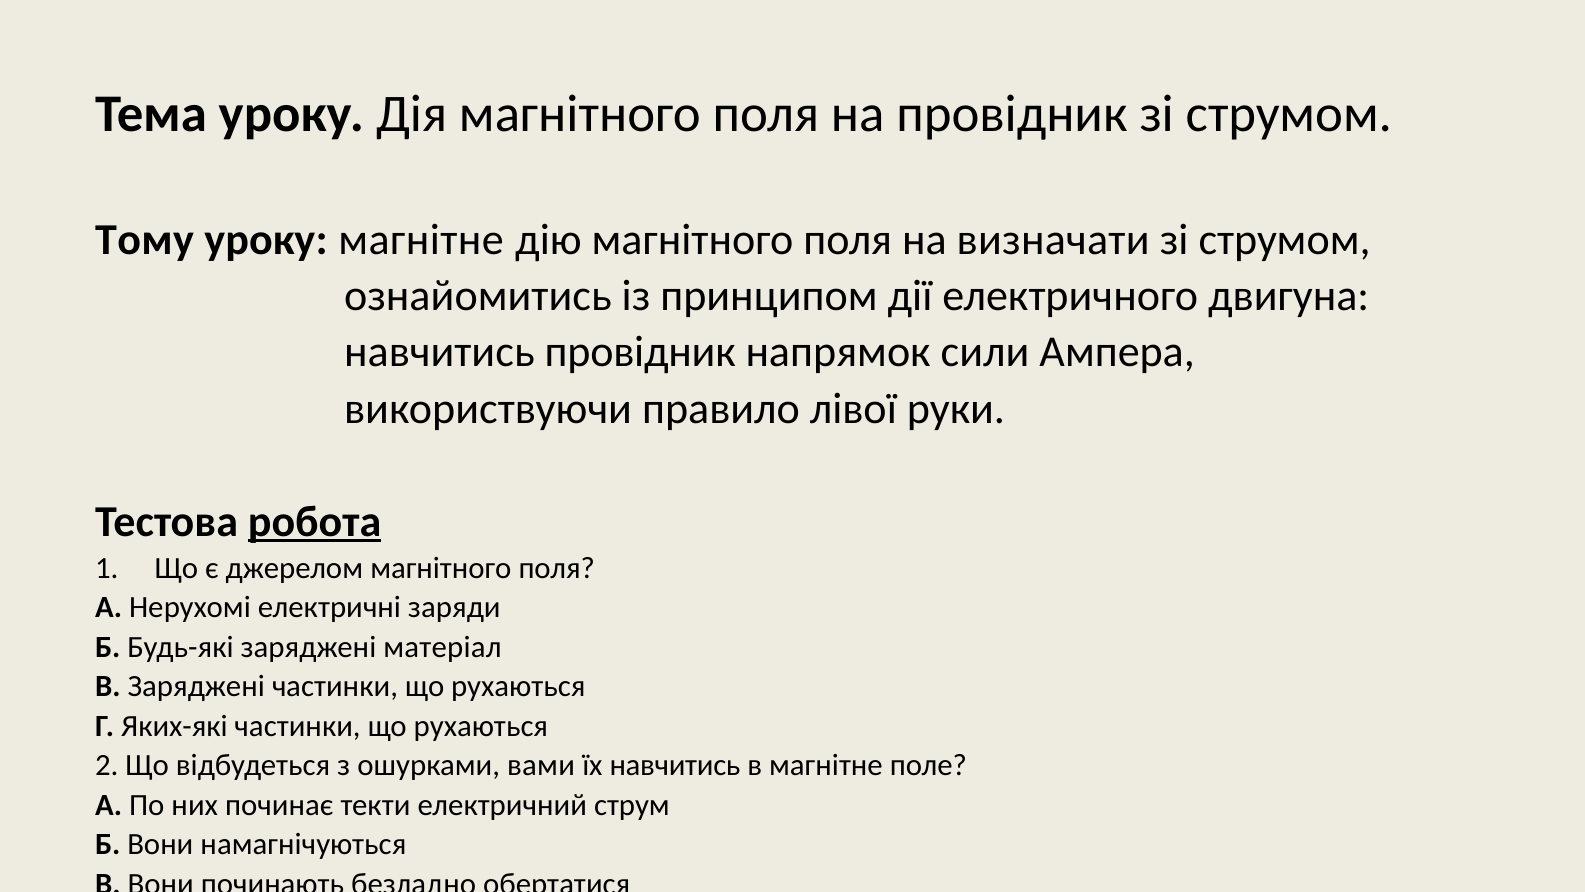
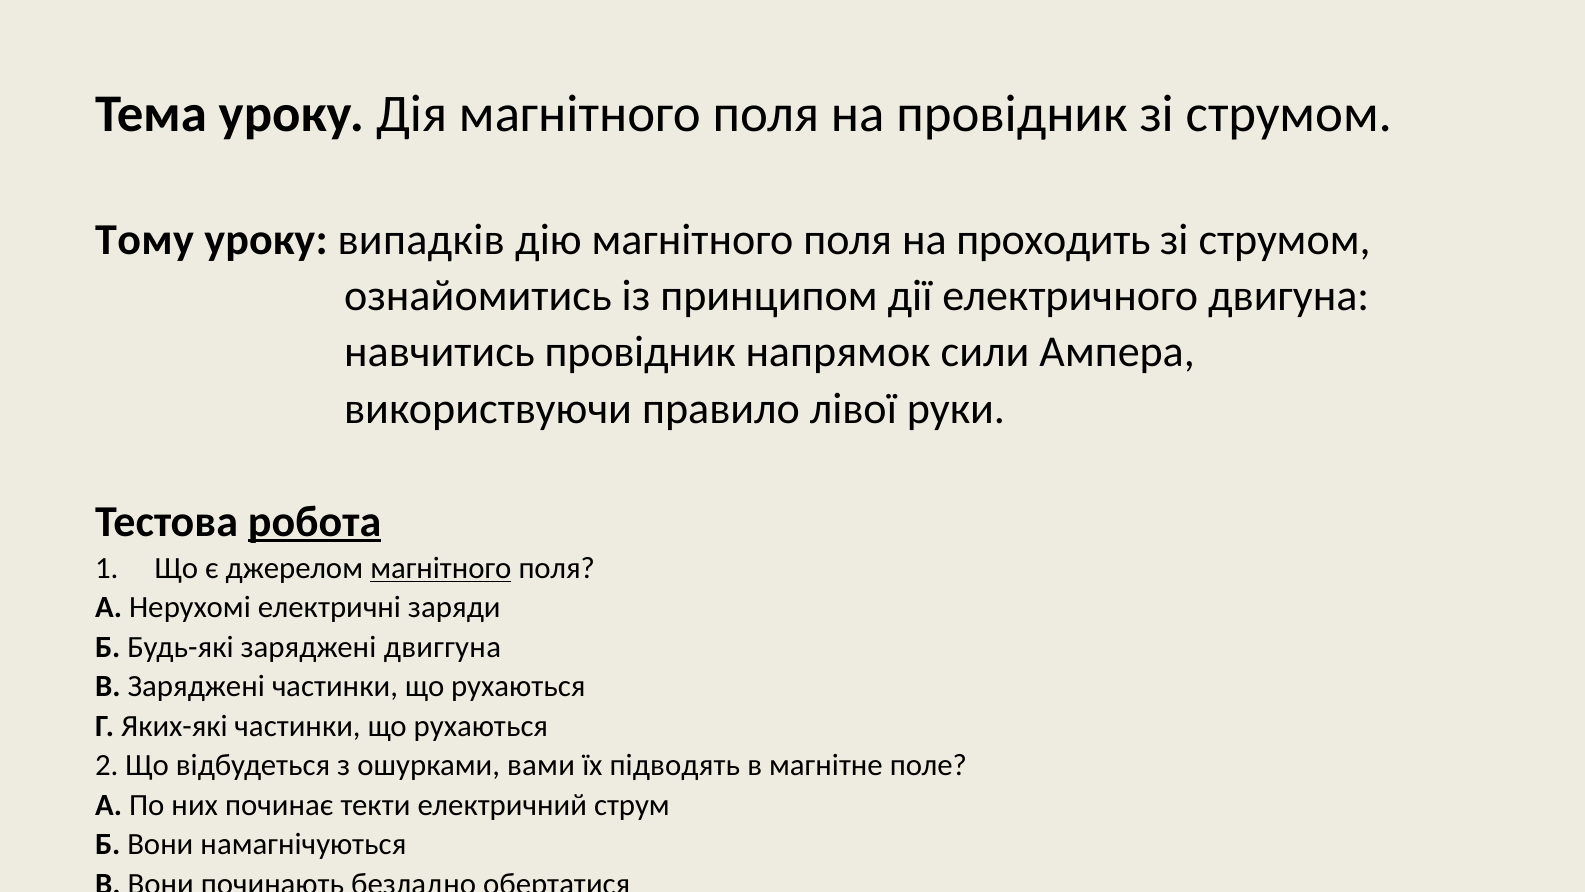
уроку магнітне: магнітне -> випадків
визначати: визначати -> проходить
магнітного at (441, 568) underline: none -> present
матеріал: матеріал -> двиггуна
їх навчитись: навчитись -> підводять
